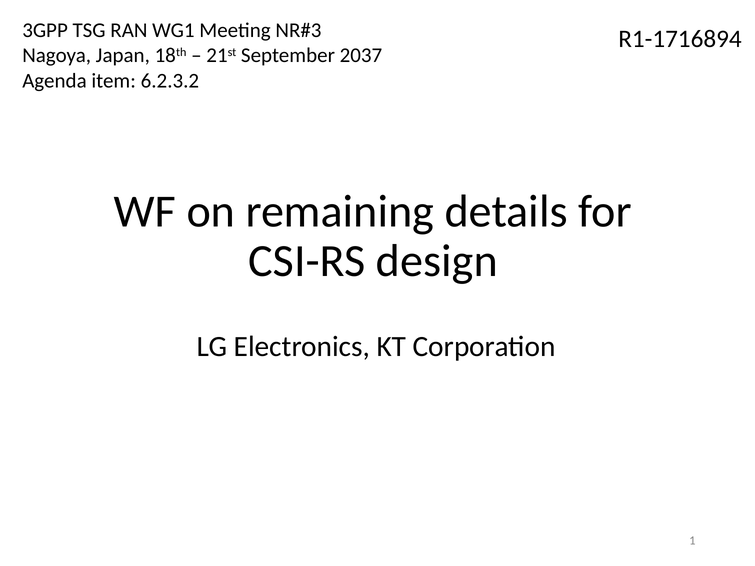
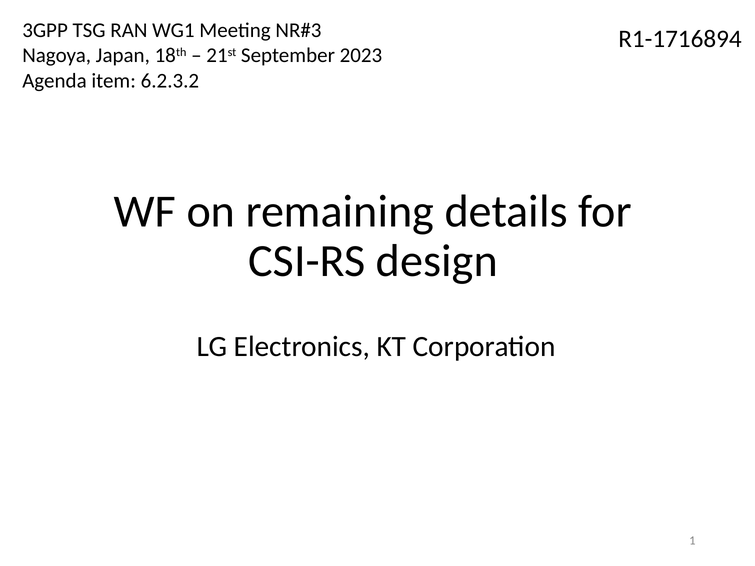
2037: 2037 -> 2023
